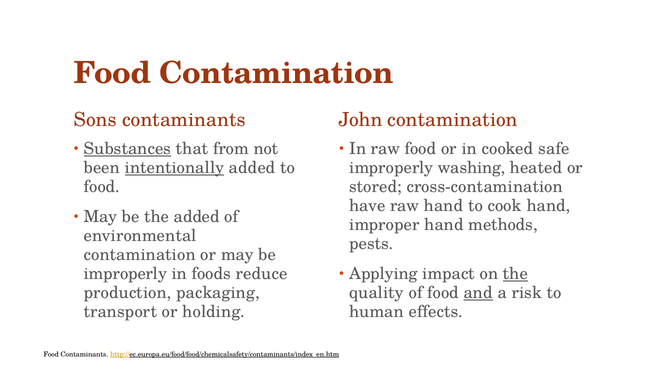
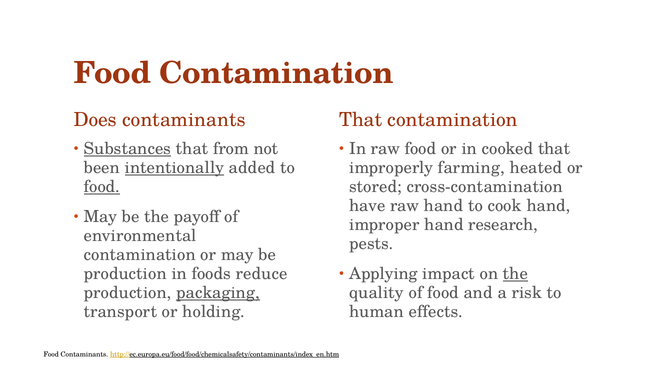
Sons: Sons -> Does
John at (361, 120): John -> That
cooked safe: safe -> that
washing: washing -> farming
food at (102, 187) underline: none -> present
the added: added -> payoff
methods: methods -> research
improperly at (125, 274): improperly -> production
packaging underline: none -> present
and underline: present -> none
